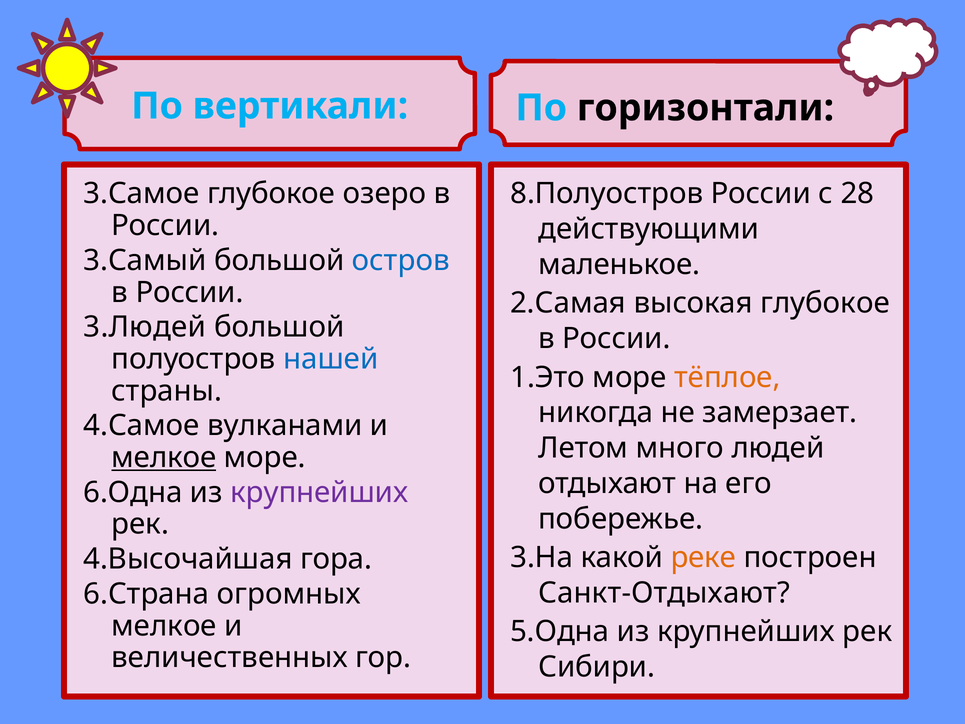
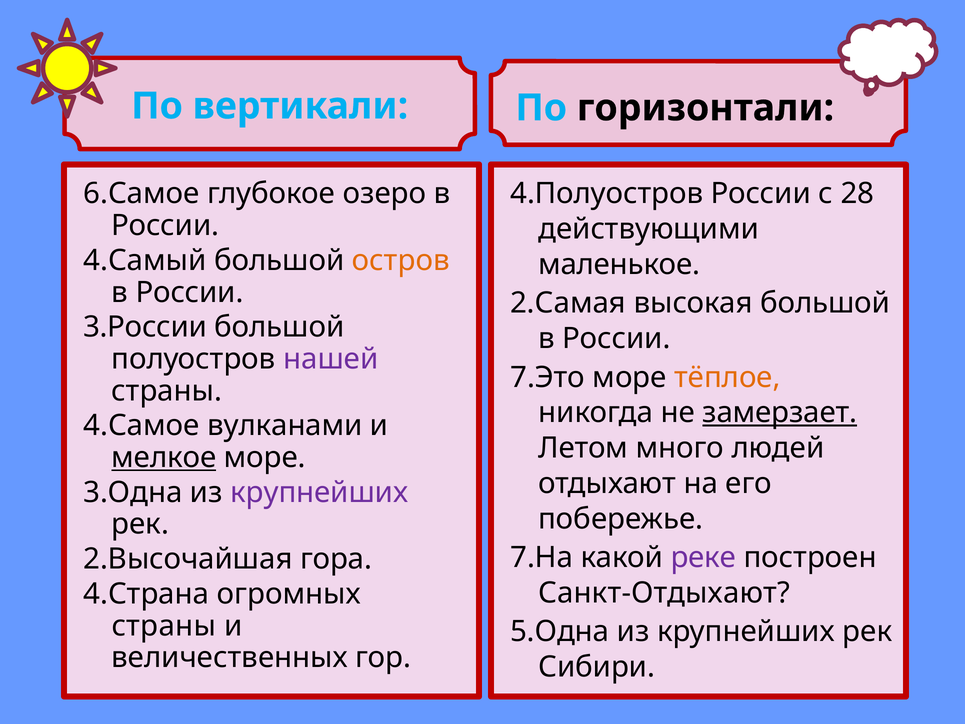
3.Самое: 3.Самое -> 6.Самое
8.Полуостров: 8.Полуостров -> 4.Полуостров
3.Самый: 3.Самый -> 4.Самый
остров colour: blue -> orange
высокая глубокое: глубокое -> большой
3.Людей: 3.Людей -> 3.России
нашей colour: blue -> purple
1.Это: 1.Это -> 7.Это
замерзает underline: none -> present
6.Одна: 6.Одна -> 3.Одна
3.На: 3.На -> 7.На
реке colour: orange -> purple
4.Высочайшая: 4.Высочайшая -> 2.Высочайшая
6.Страна: 6.Страна -> 4.Страна
мелкое at (164, 626): мелкое -> страны
